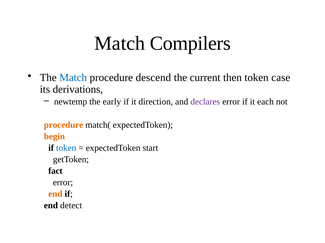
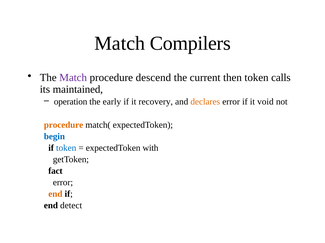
Match at (73, 78) colour: blue -> purple
case: case -> calls
derivations: derivations -> maintained
newtemp: newtemp -> operation
direction: direction -> recovery
declares colour: purple -> orange
each: each -> void
begin colour: orange -> blue
start: start -> with
